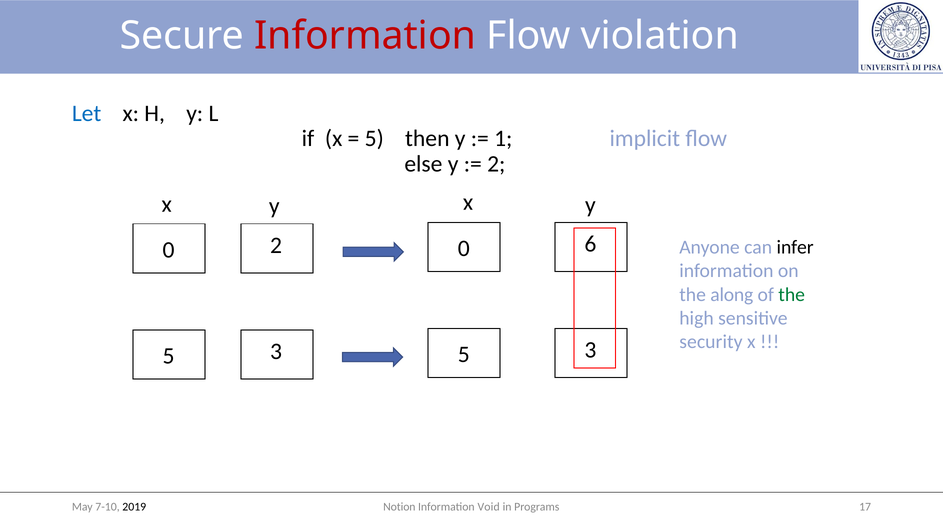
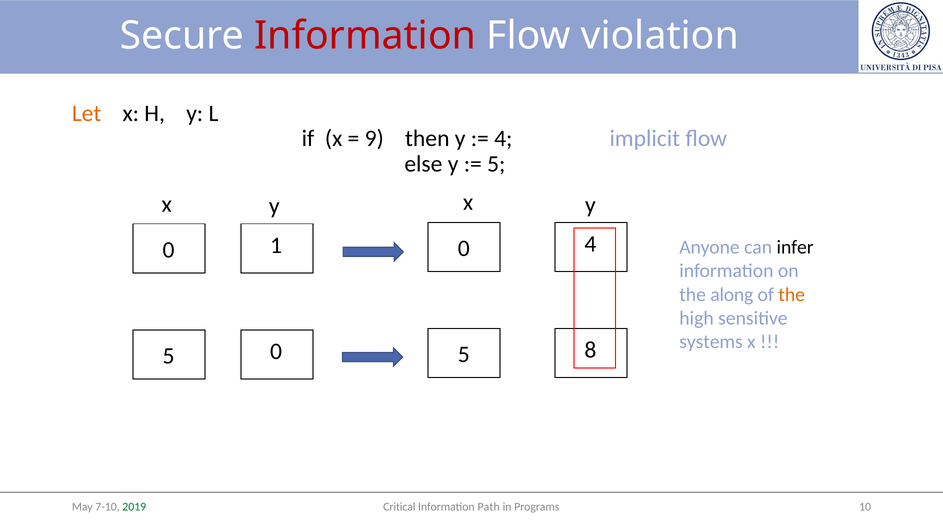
Let colour: blue -> orange
5 at (374, 139): 5 -> 9
1 at (503, 139): 1 -> 4
2 at (496, 164): 2 -> 5
0 6: 6 -> 4
0 2: 2 -> 1
the at (792, 294) colour: green -> orange
security: security -> systems
3 at (276, 351): 3 -> 0
3 at (590, 350): 3 -> 8
Notion: Notion -> Critical
Void: Void -> Path
17: 17 -> 10
2019 colour: black -> green
